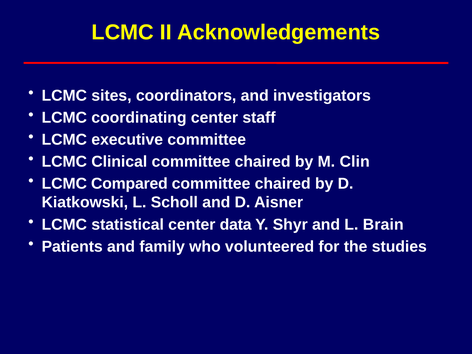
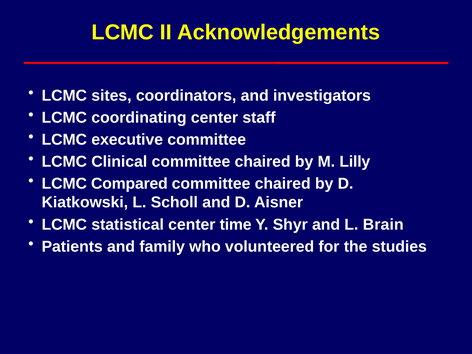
Clin: Clin -> Lilly
data: data -> time
